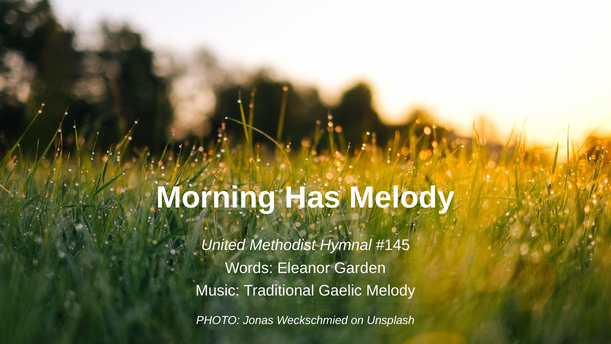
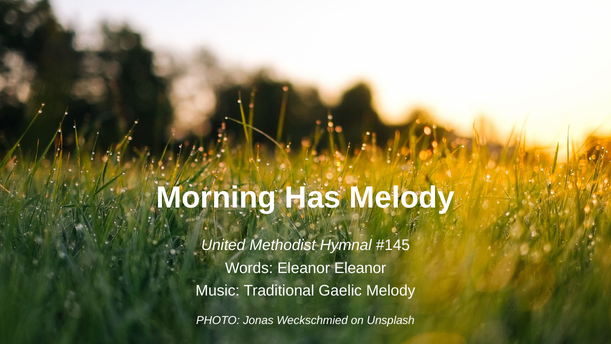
Eleanor Garden: Garden -> Eleanor
